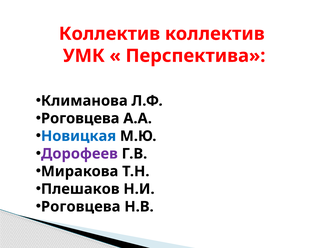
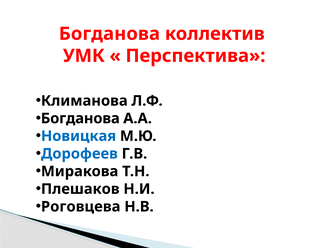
Коллектив at (109, 34): Коллектив -> Богданова
Роговцева at (80, 119): Роговцева -> Богданова
Дорофеев colour: purple -> blue
